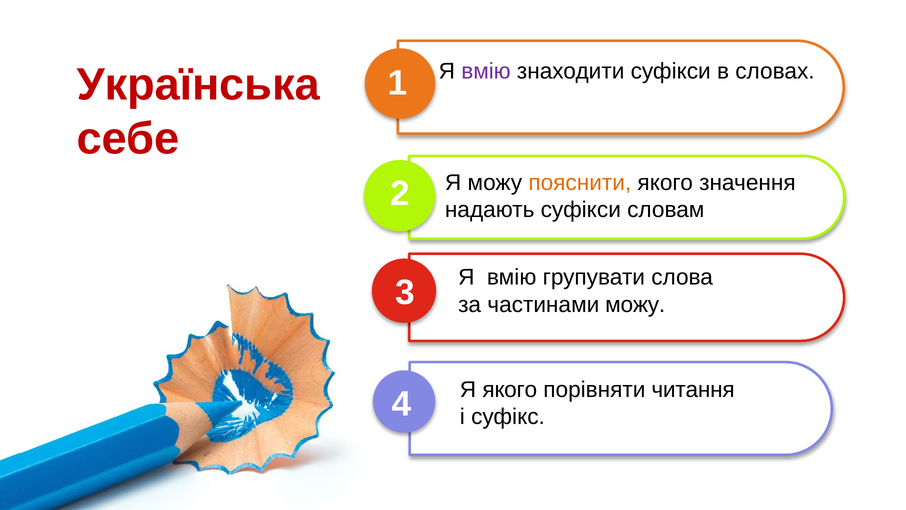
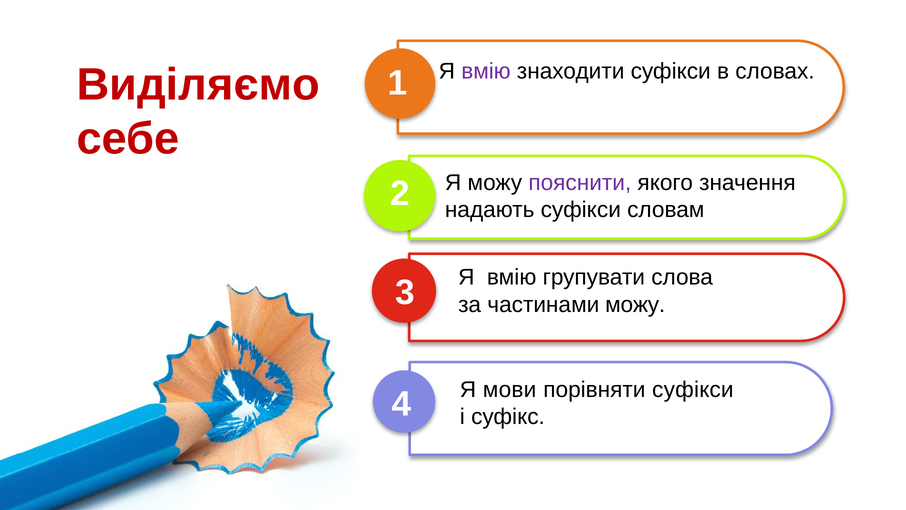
Українська: Українська -> Виділяємо
пояснити colour: orange -> purple
Я якого: якого -> мови
порівняти читання: читання -> суфікси
